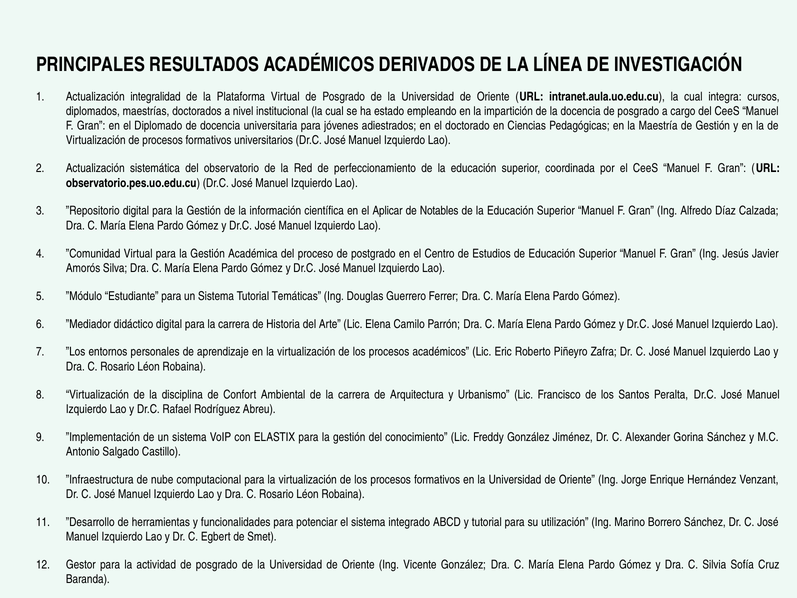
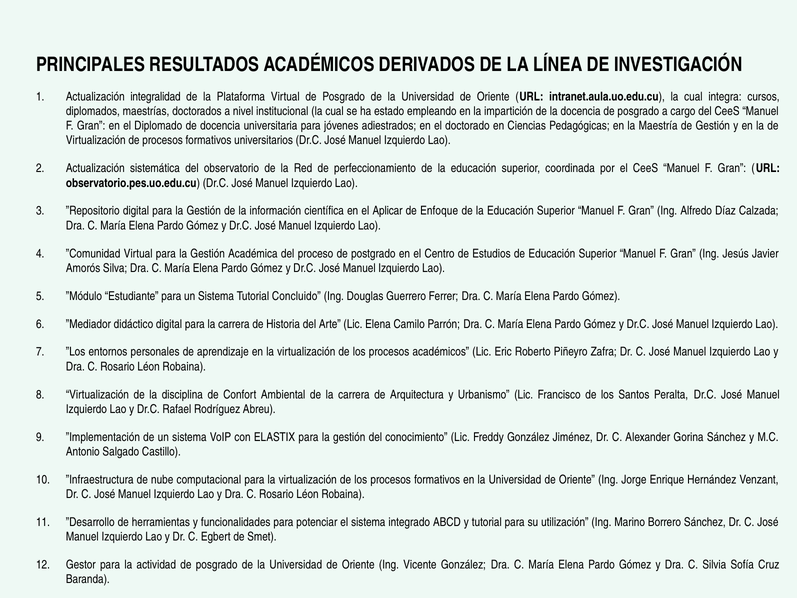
Notables: Notables -> Enfoque
Temáticas: Temáticas -> Concluido
